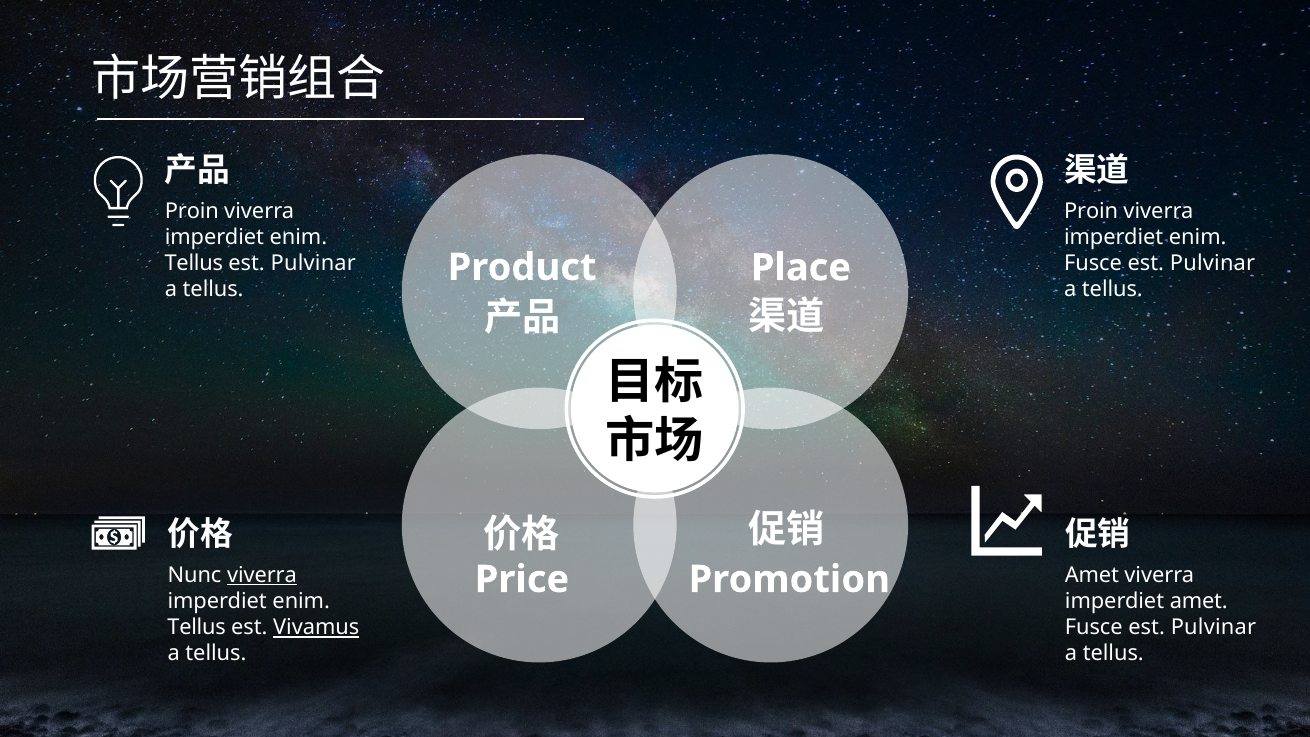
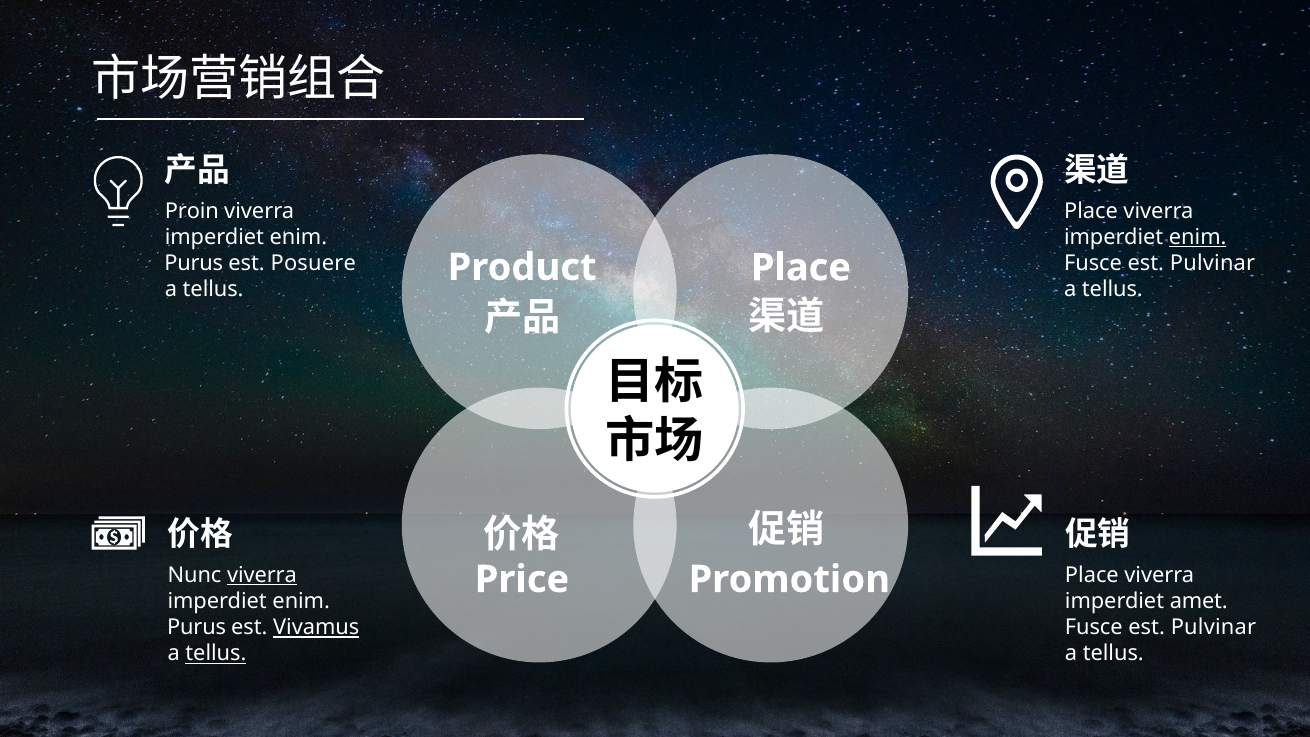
Proin at (1091, 211): Proin -> Place
enim at (1198, 237) underline: none -> present
Tellus at (194, 263): Tellus -> Purus
Pulvinar at (313, 263): Pulvinar -> Posuere
Amet at (1092, 575): Amet -> Place
Tellus at (197, 627): Tellus -> Purus
tellus at (216, 654) underline: none -> present
